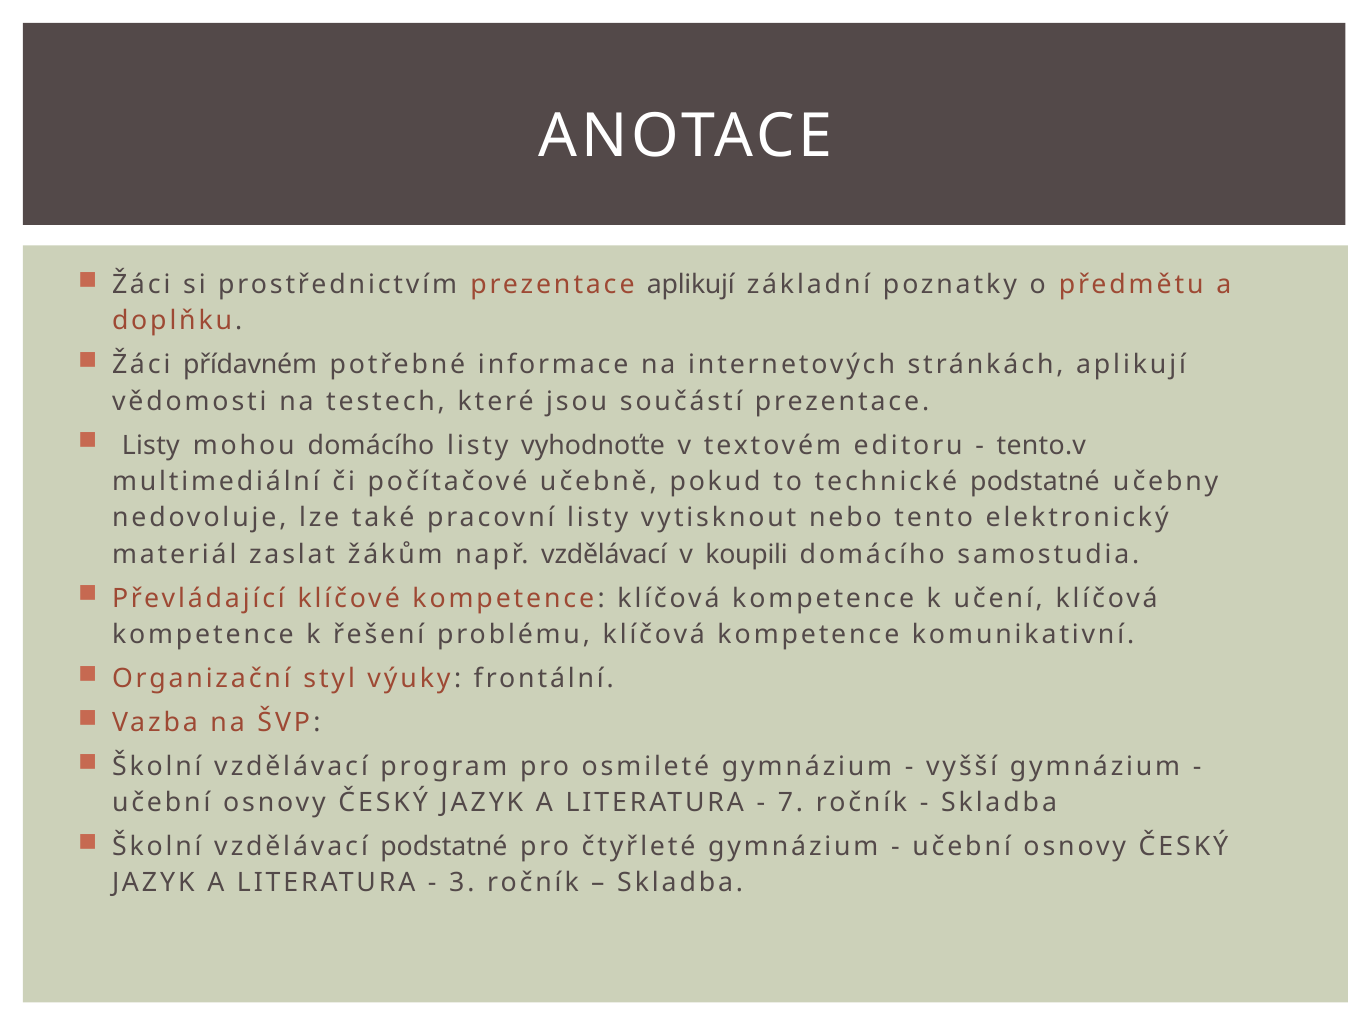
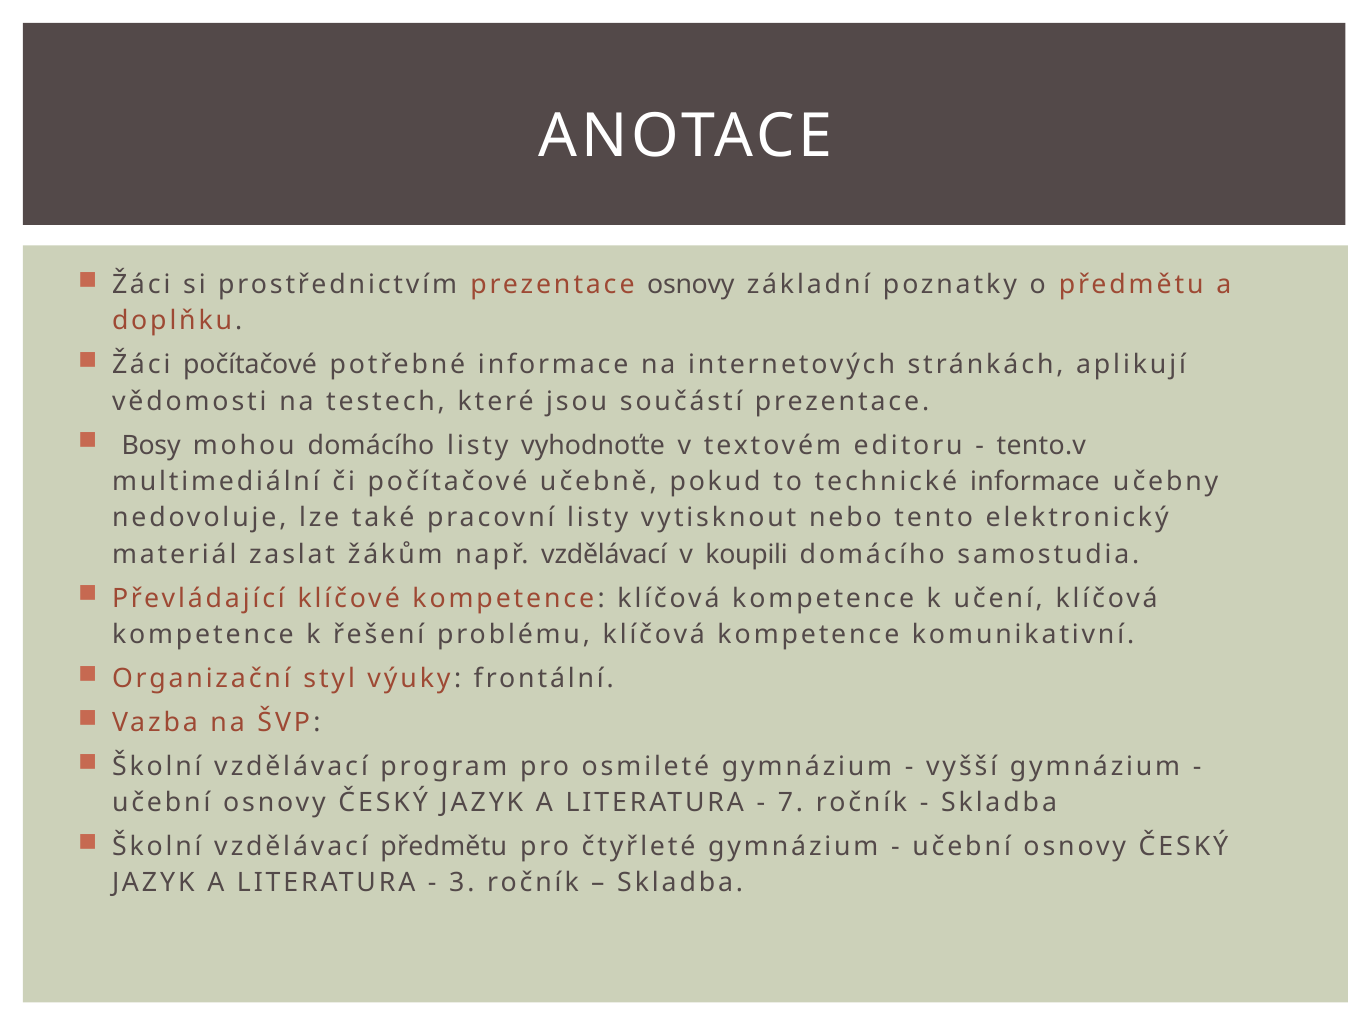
prezentace aplikují: aplikují -> osnovy
Žáci přídavném: přídavném -> počítačové
Listy at (151, 445): Listy -> Bosy
technické podstatné: podstatné -> informace
vzdělávací podstatné: podstatné -> předmětu
